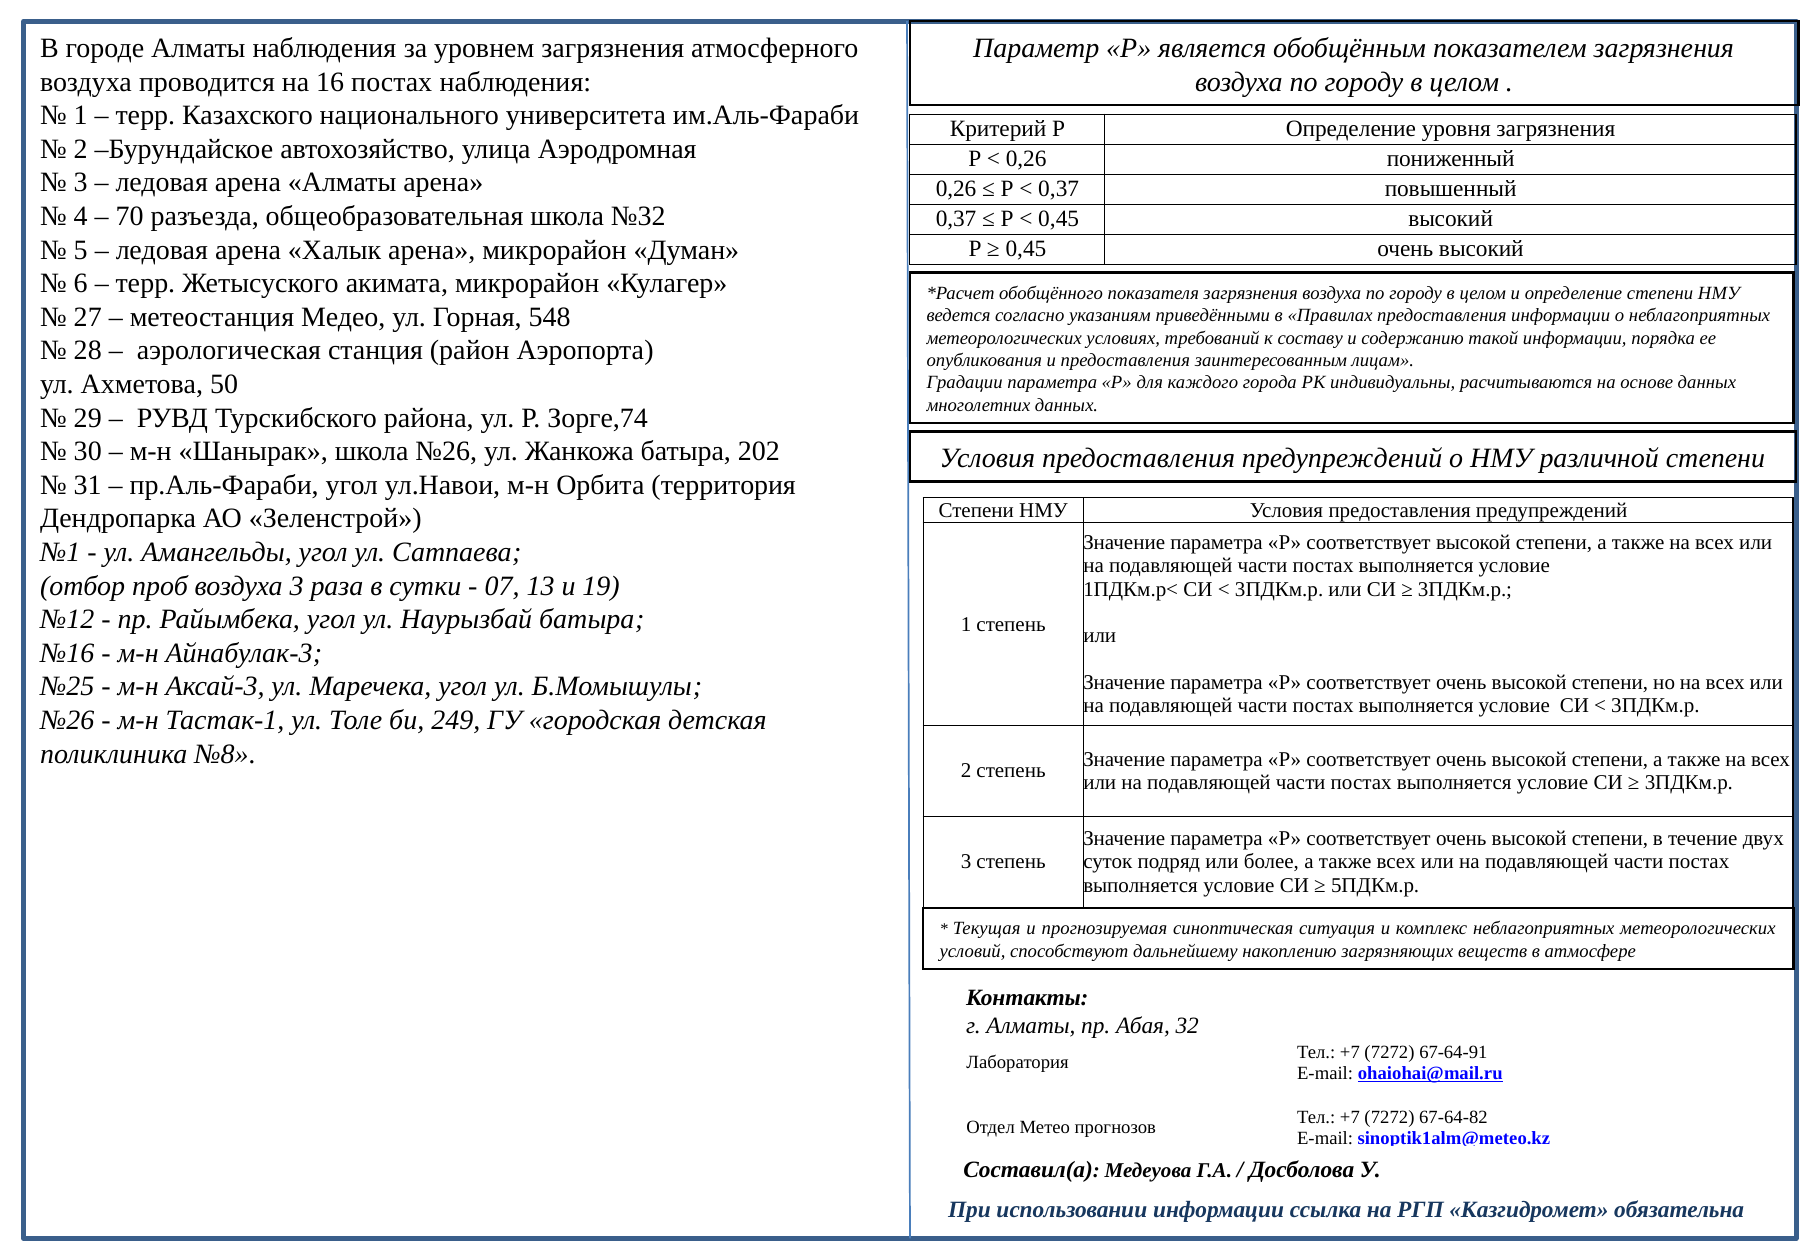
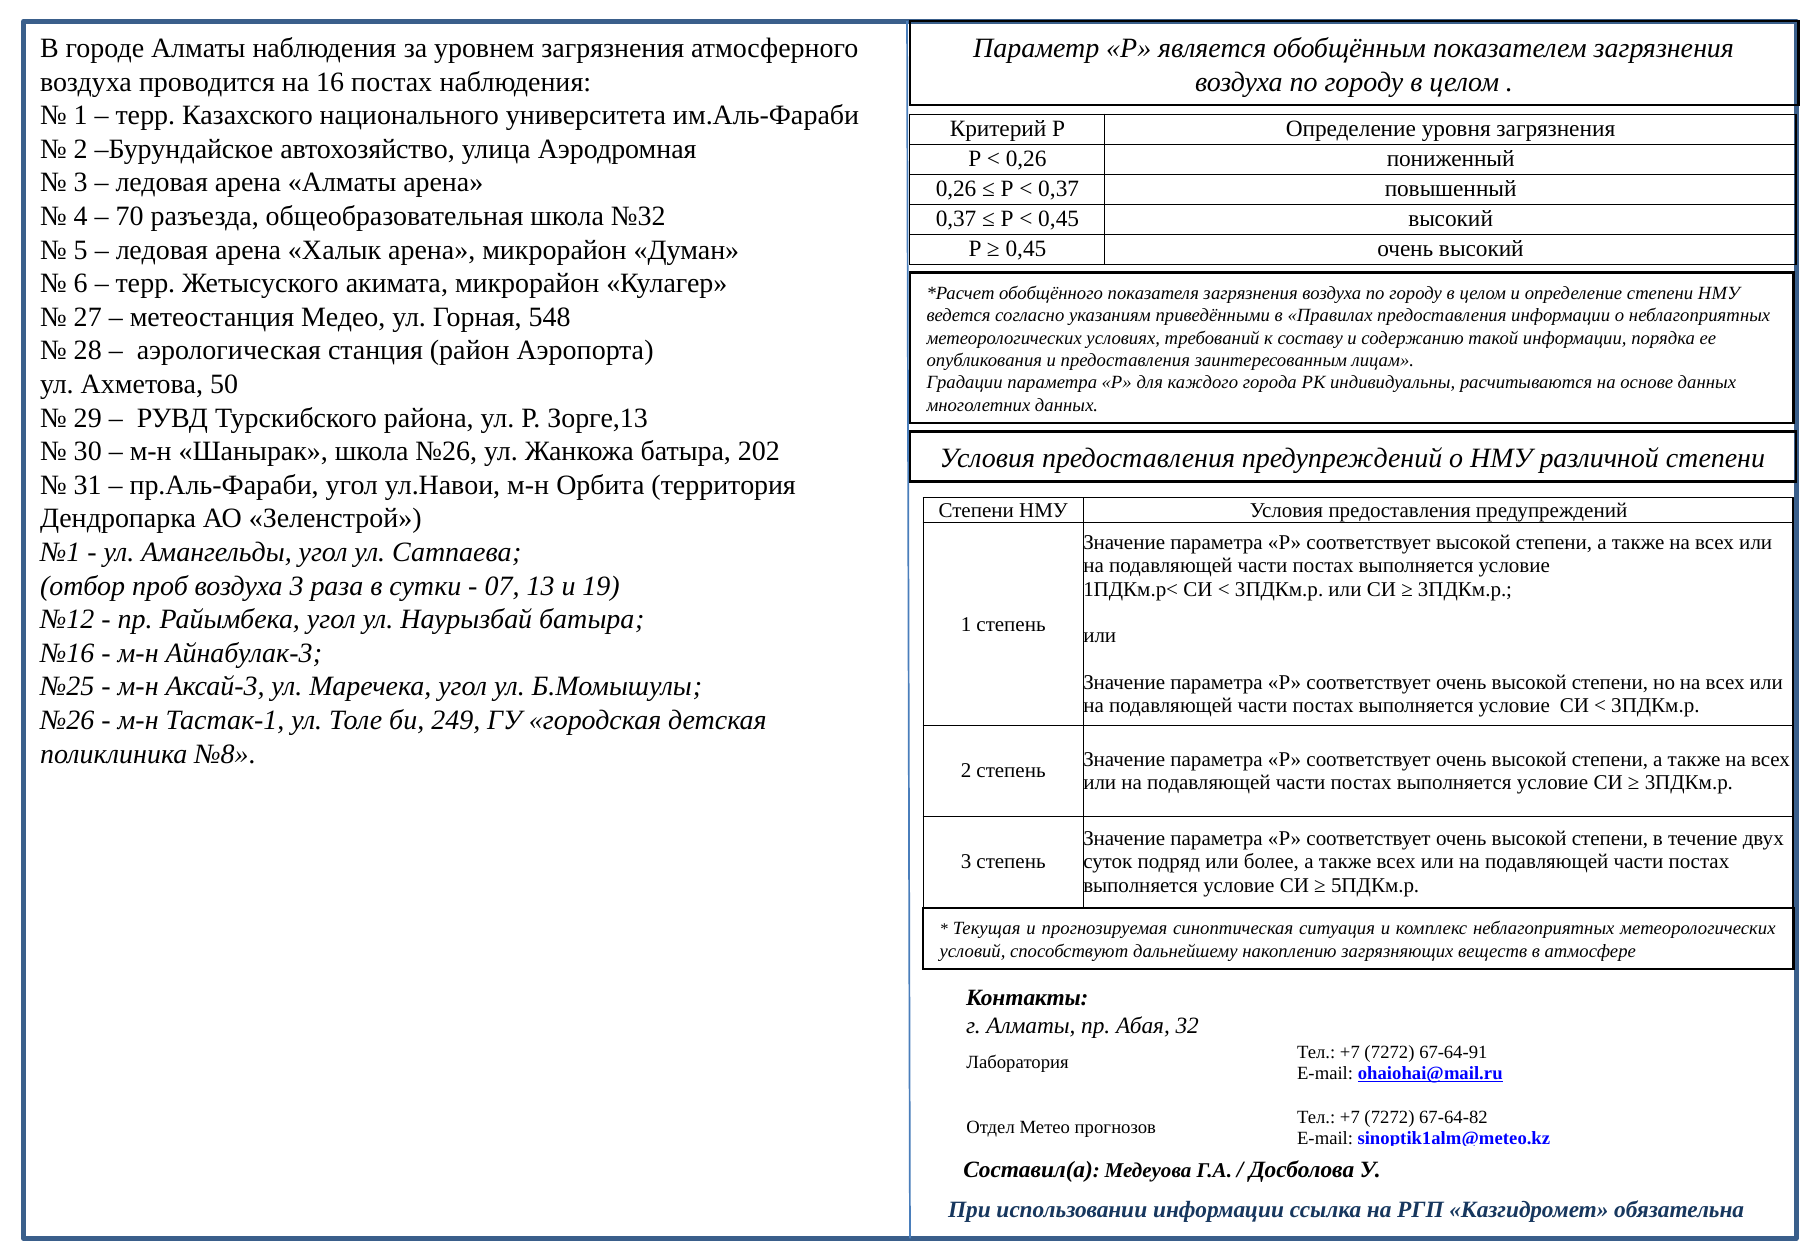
Зорге,74: Зорге,74 -> Зорге,13
